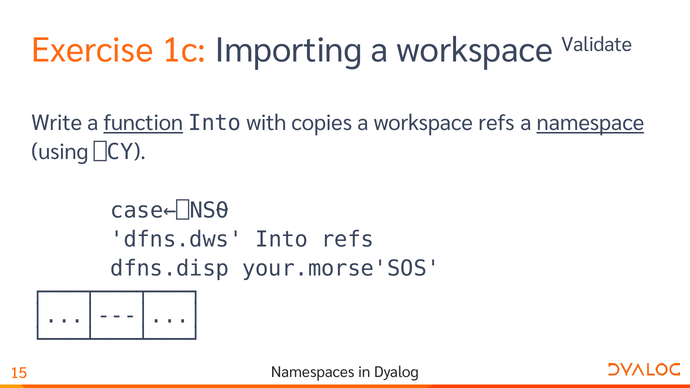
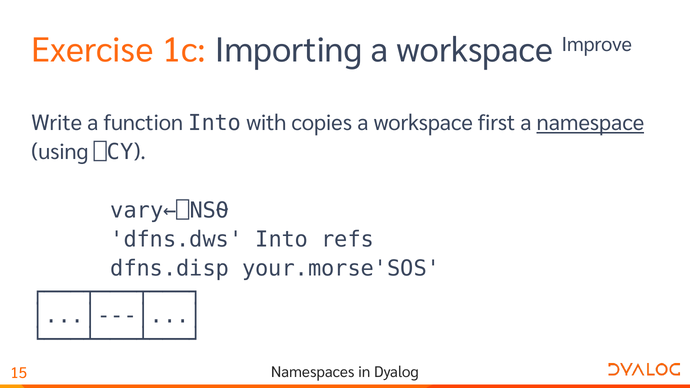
Validate: Validate -> Improve
function underline: present -> none
workspace refs: refs -> first
case←⎕NS⍬: case←⎕NS⍬ -> vary←⎕NS⍬
